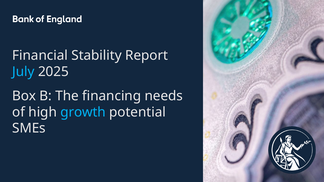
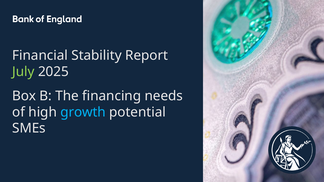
July colour: light blue -> light green
